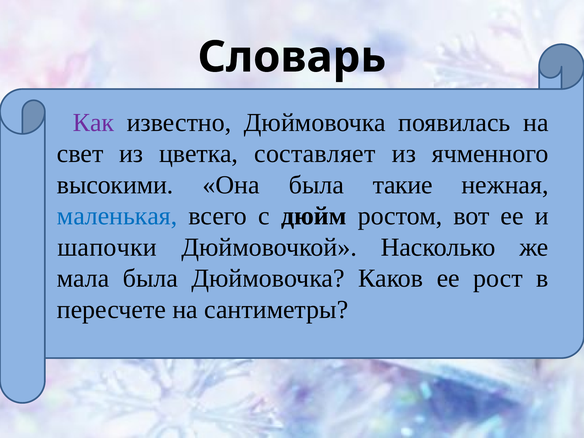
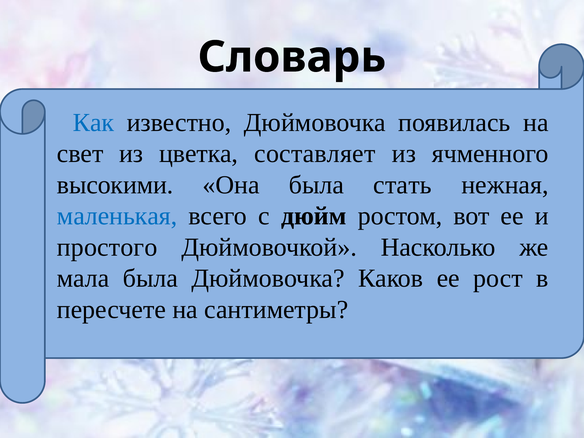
Как colour: purple -> blue
такие: такие -> стать
шапочки: шапочки -> простого
